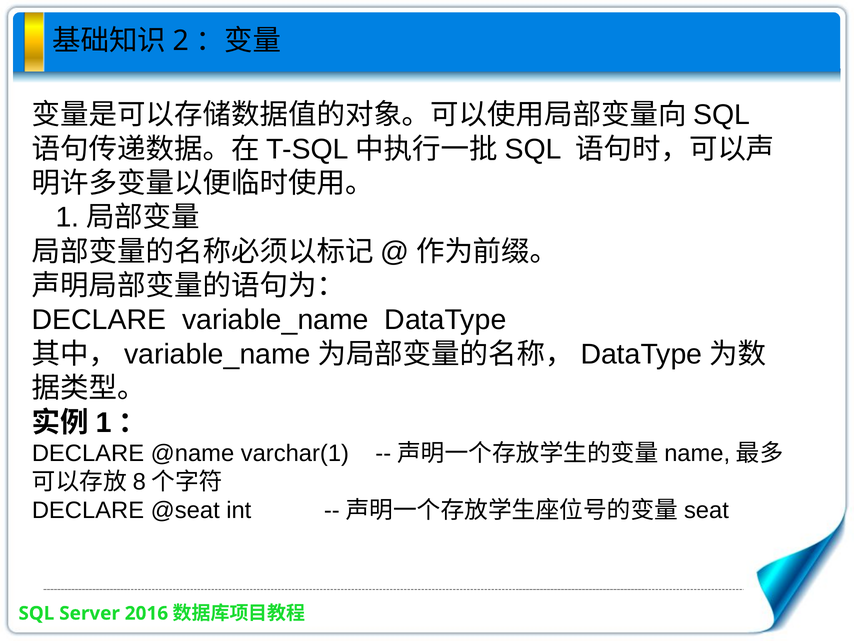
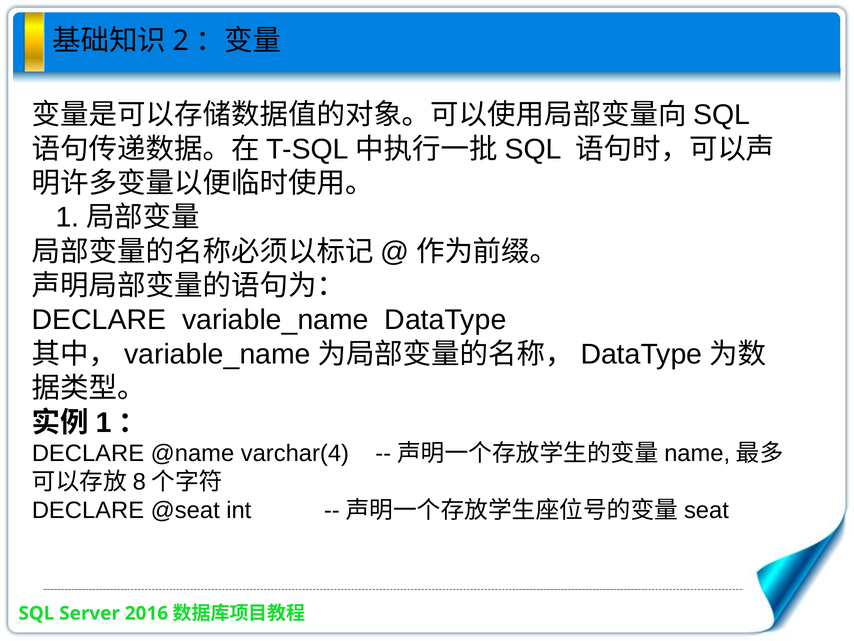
varchar(1: varchar(1 -> varchar(4
